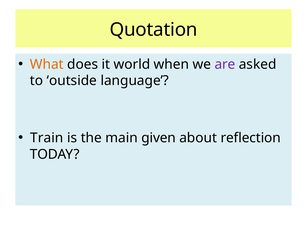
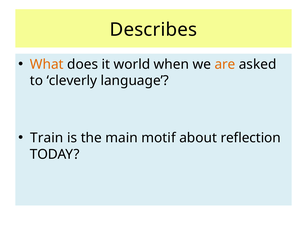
Quotation: Quotation -> Describes
are colour: purple -> orange
outside: outside -> cleverly
given: given -> motif
